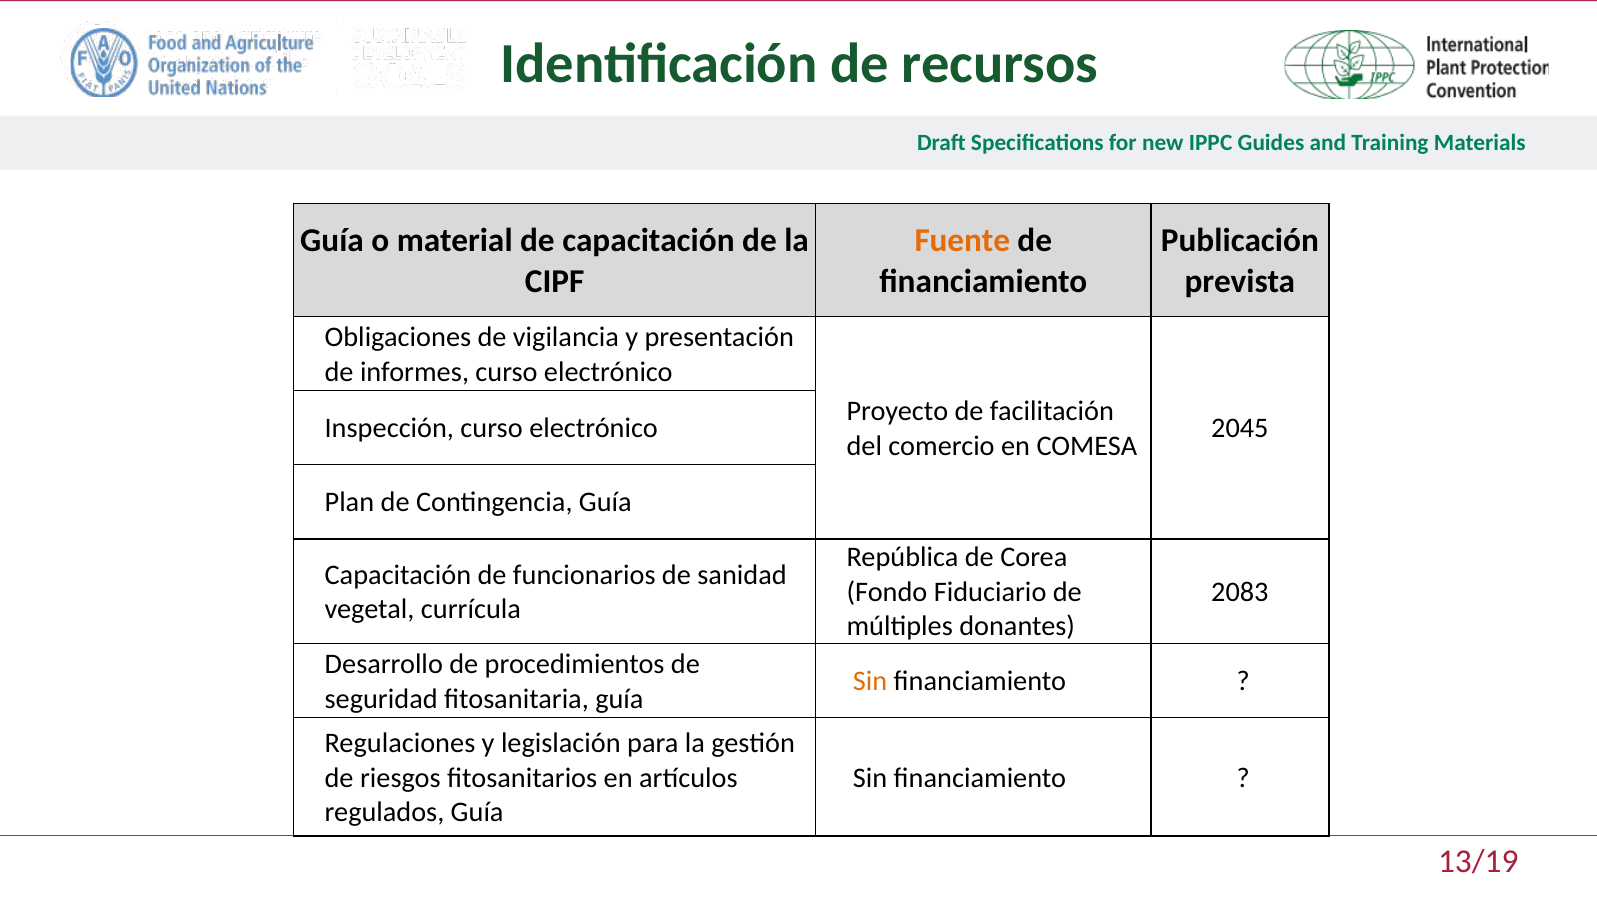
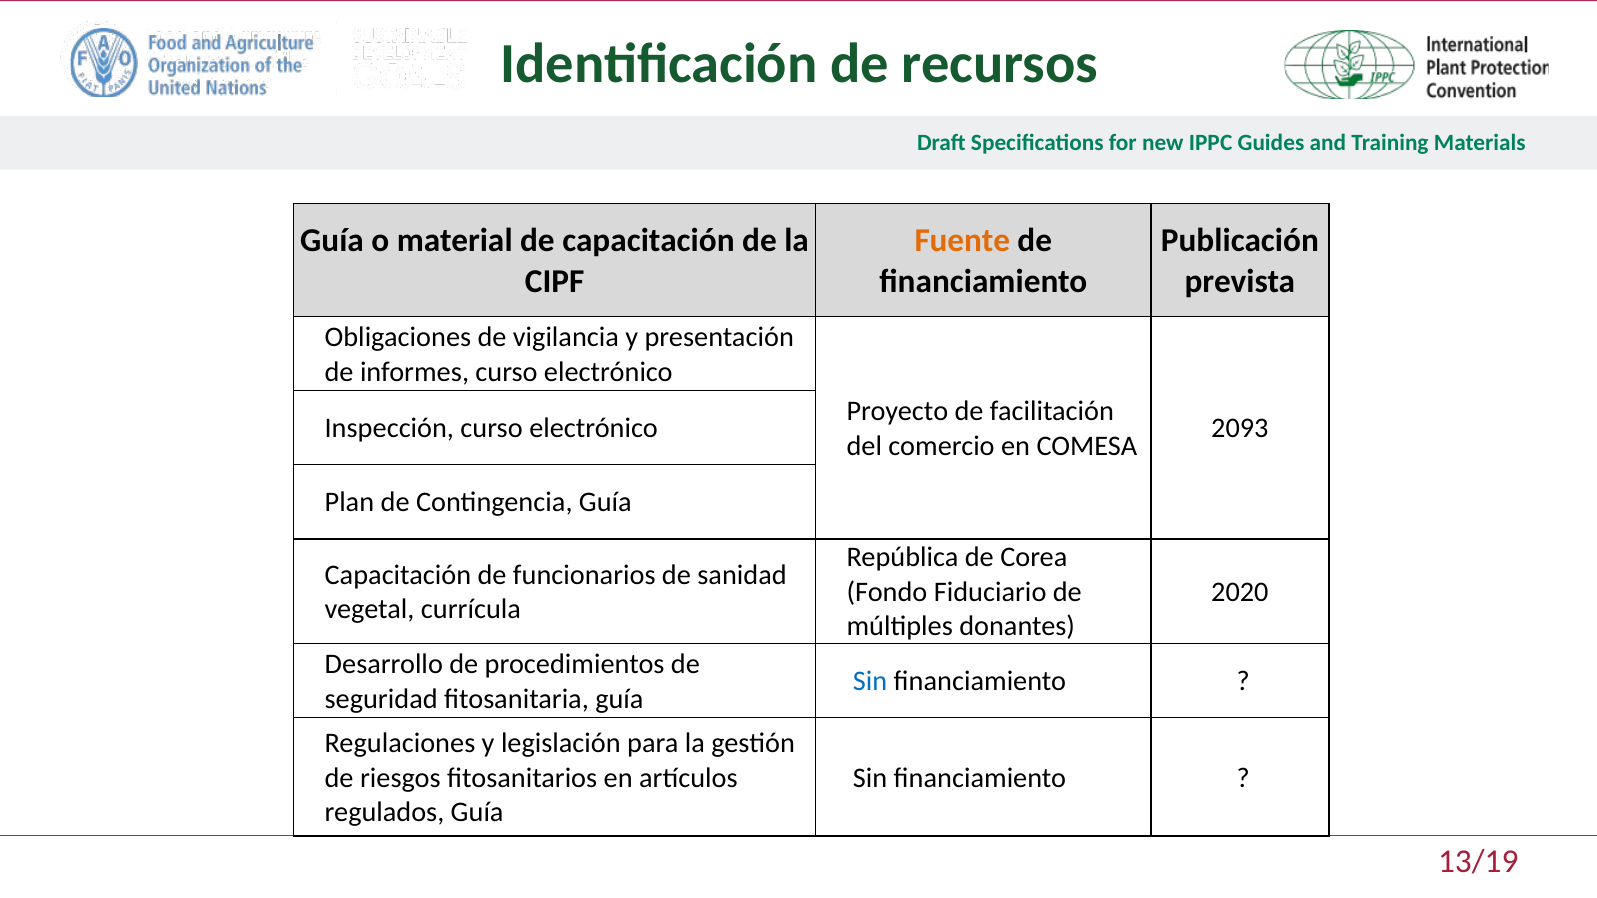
2045: 2045 -> 2093
2083: 2083 -> 2020
Sin at (870, 682) colour: orange -> blue
